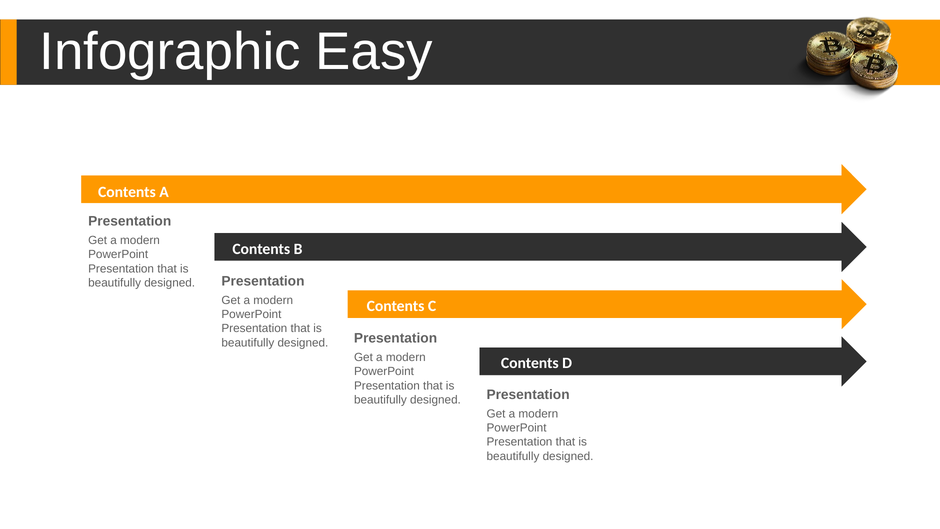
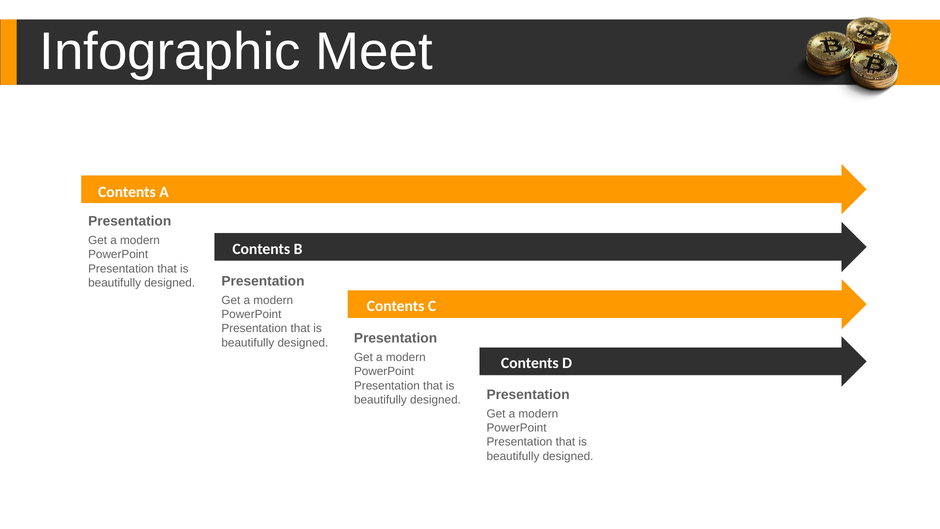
Easy: Easy -> Meet
